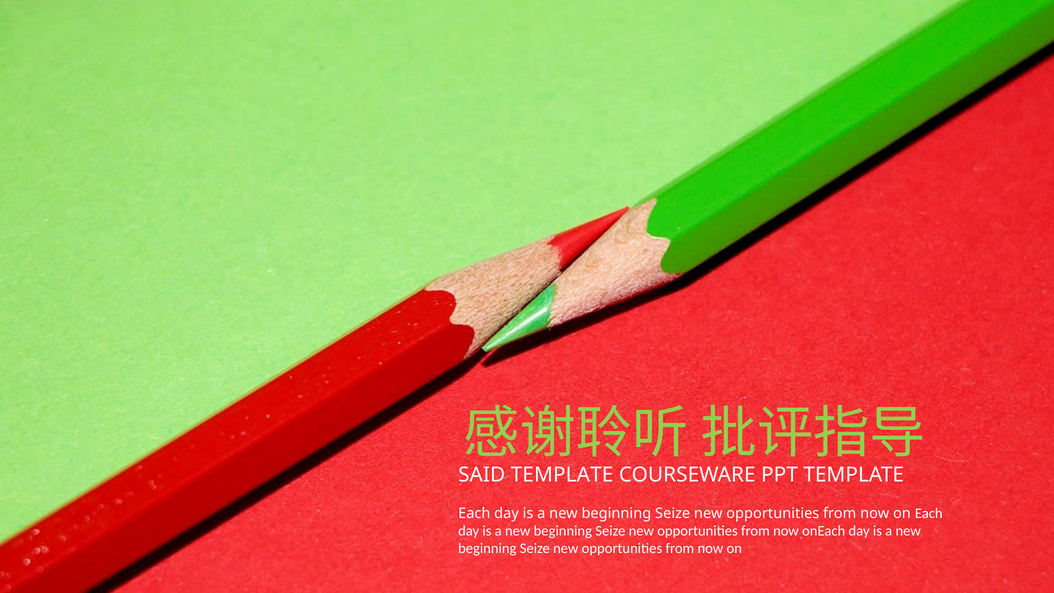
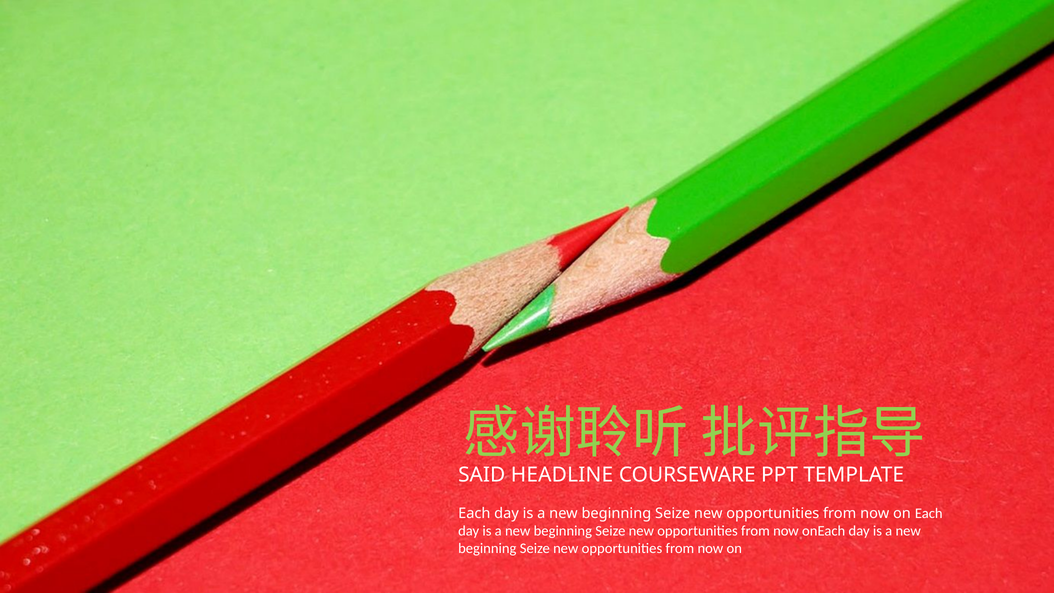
SAID TEMPLATE: TEMPLATE -> HEADLINE
